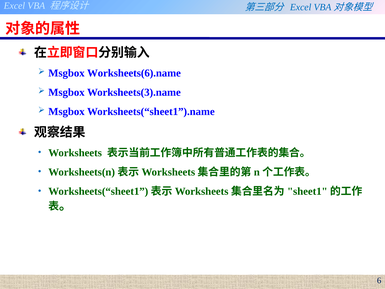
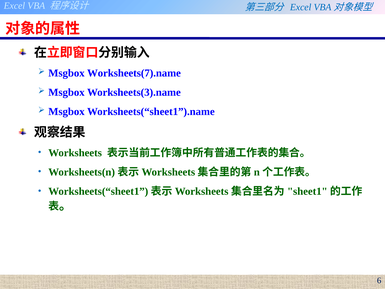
Worksheets(6).name: Worksheets(6).name -> Worksheets(7).name
